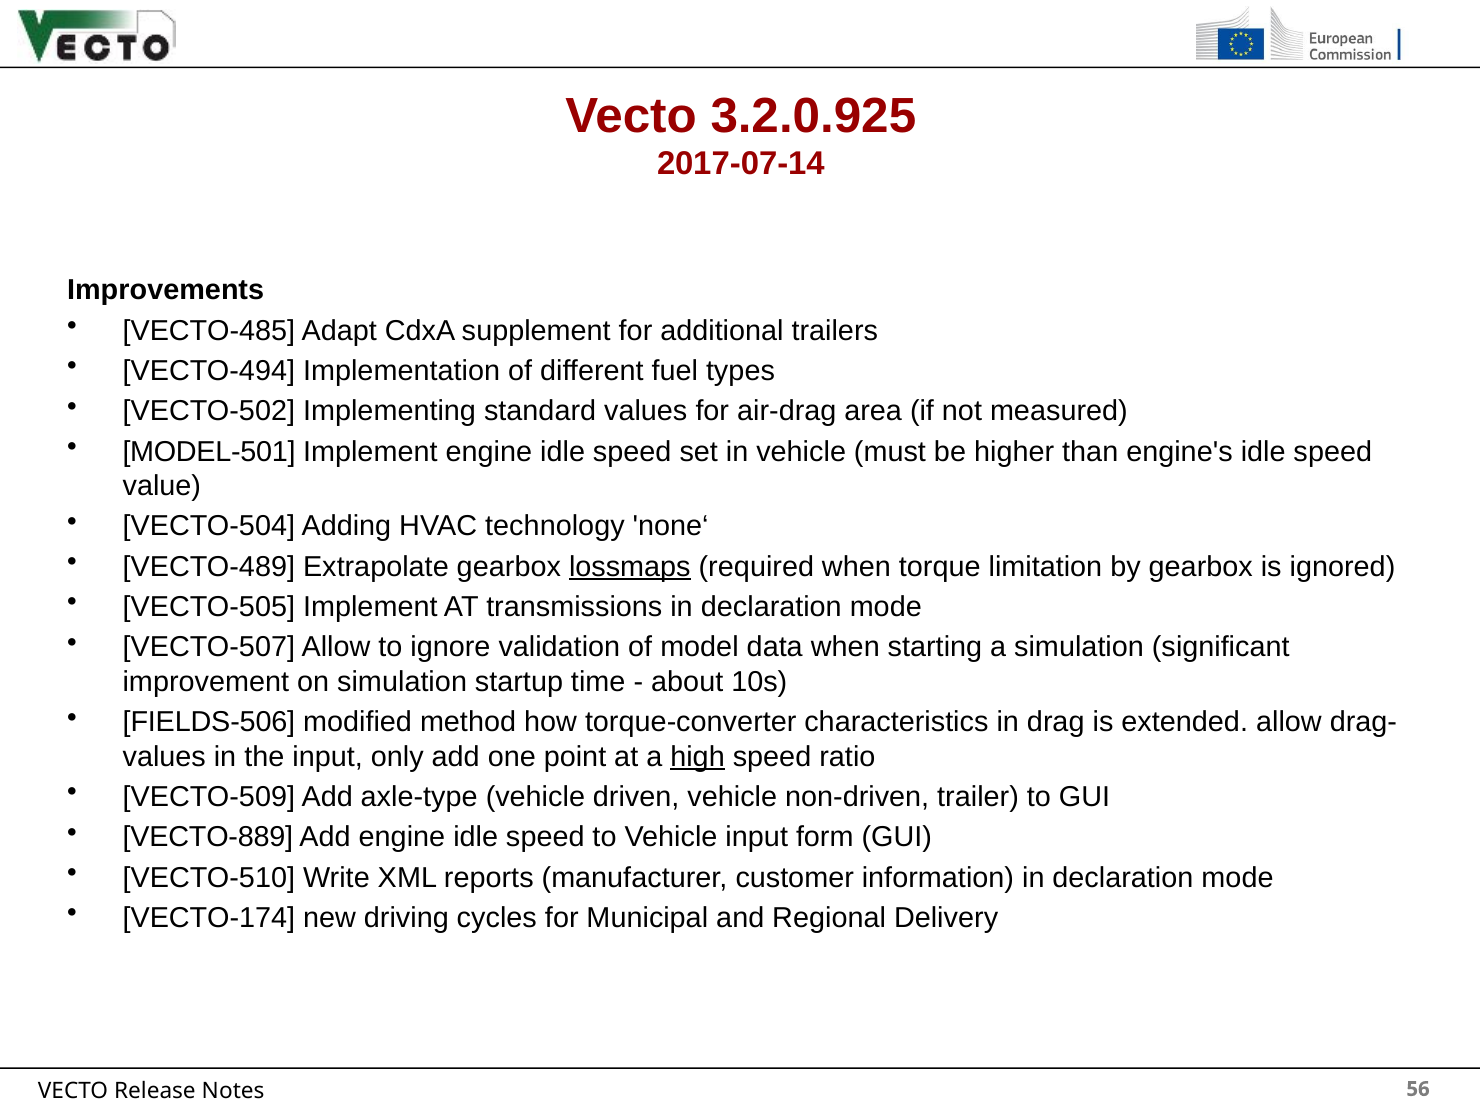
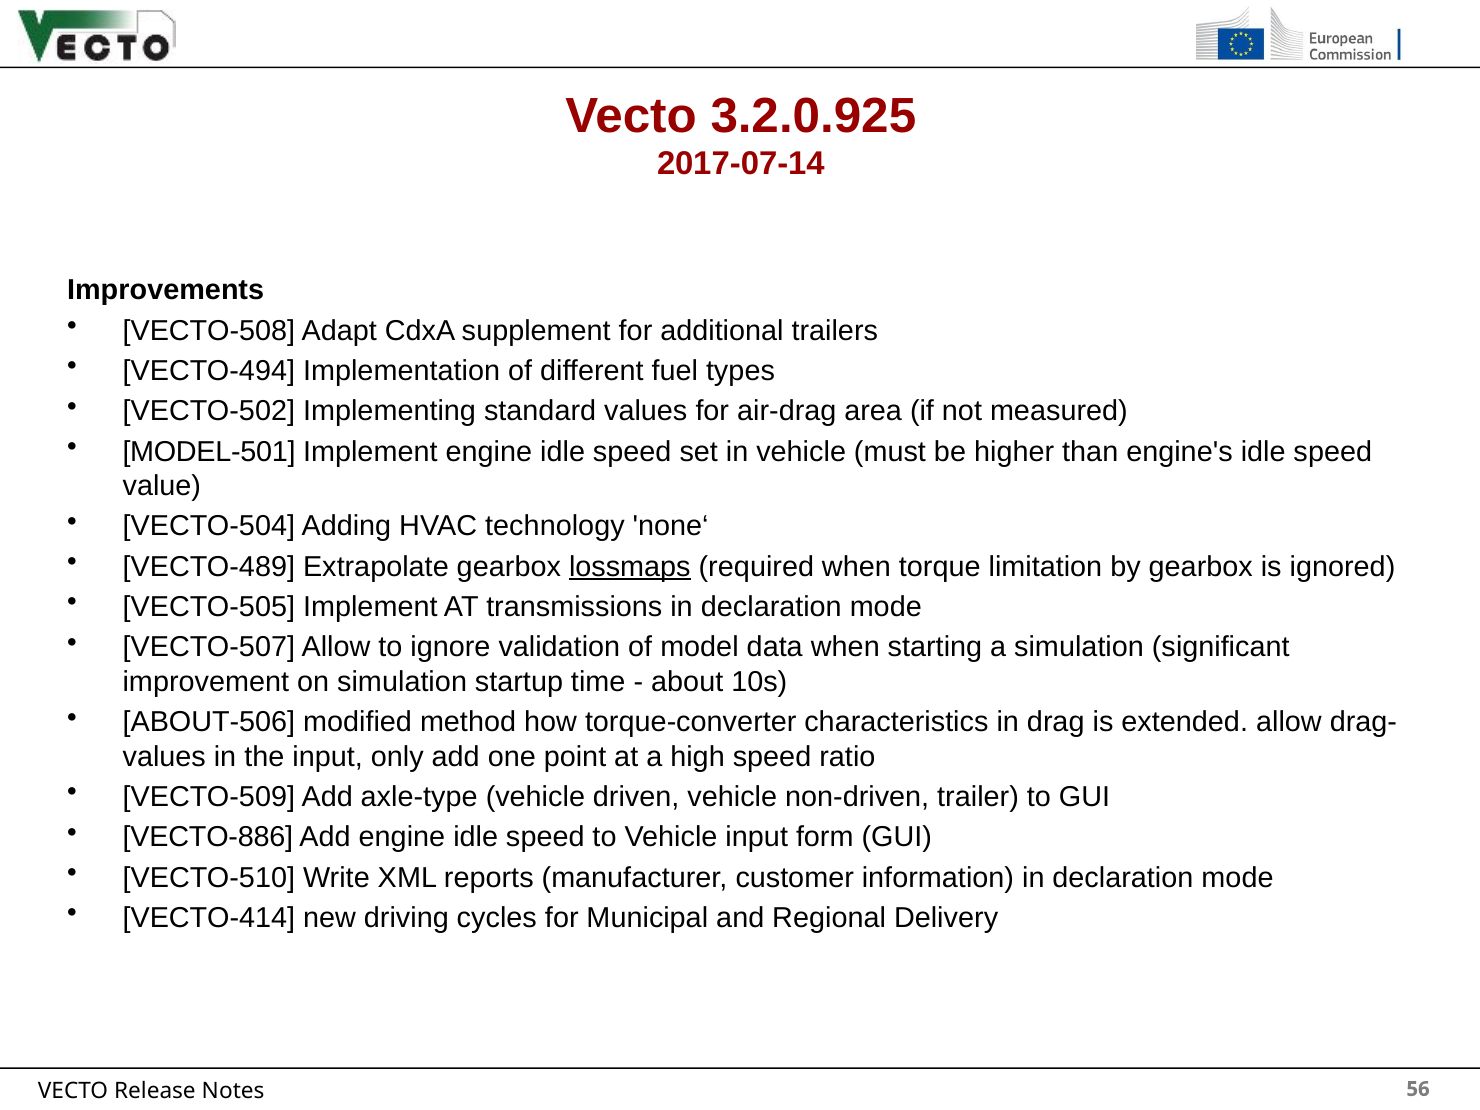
VECTO-485: VECTO-485 -> VECTO-508
FIELDS-506: FIELDS-506 -> ABOUT-506
high underline: present -> none
VECTO-889: VECTO-889 -> VECTO-886
VECTO-174: VECTO-174 -> VECTO-414
